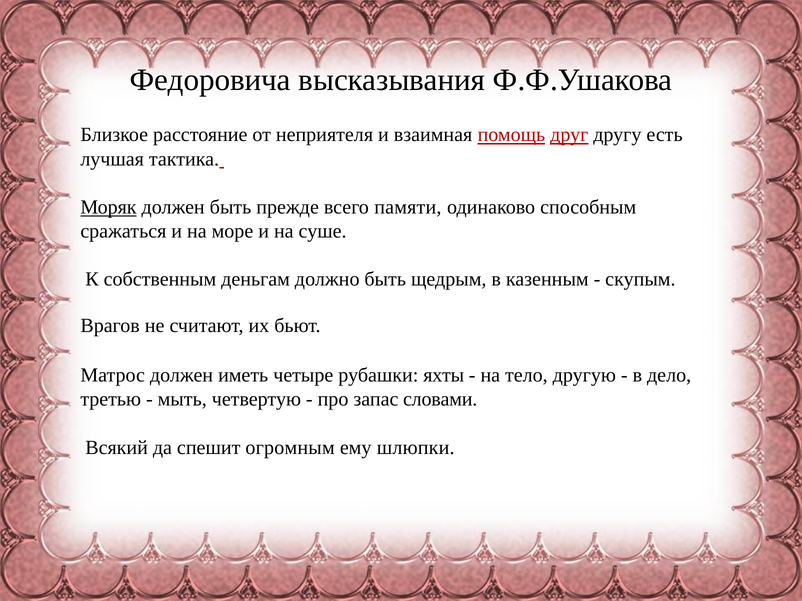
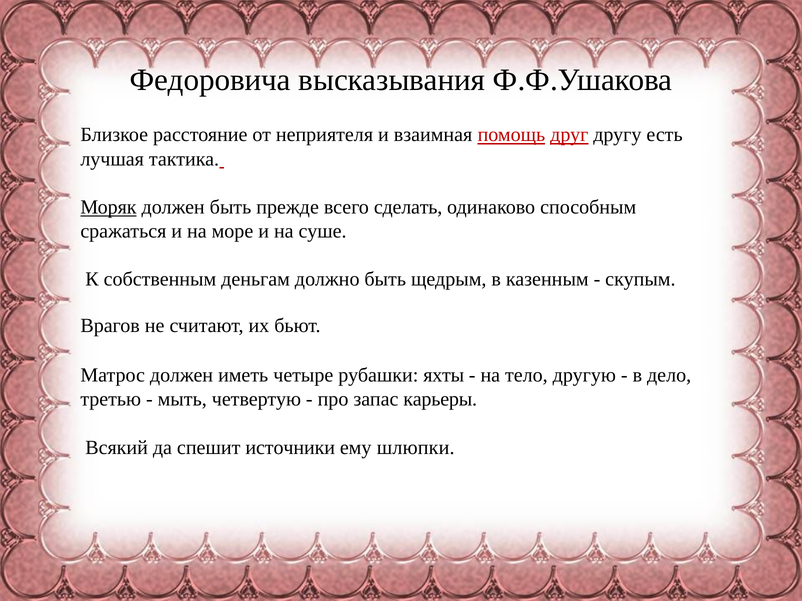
памяти: памяти -> сделать
словами: словами -> карьеры
огромным: огромным -> источники
